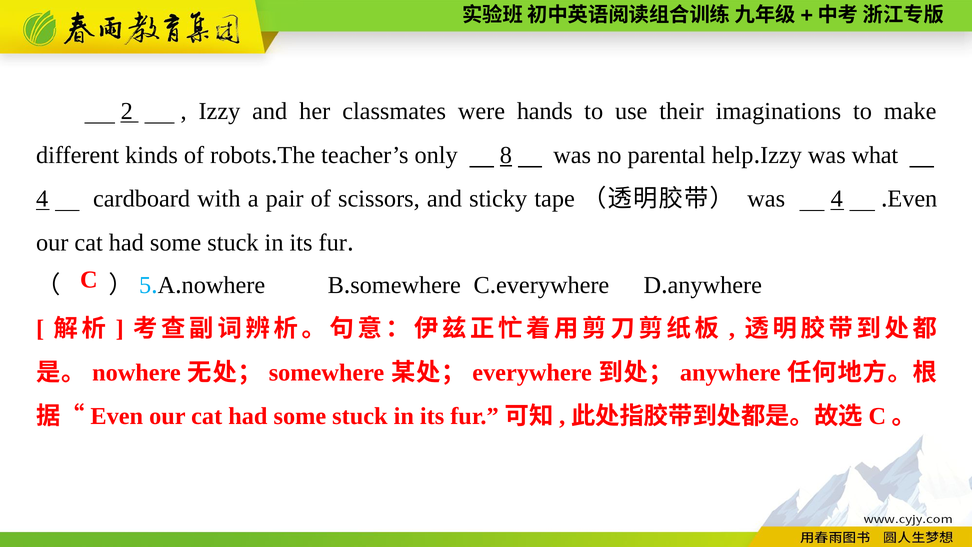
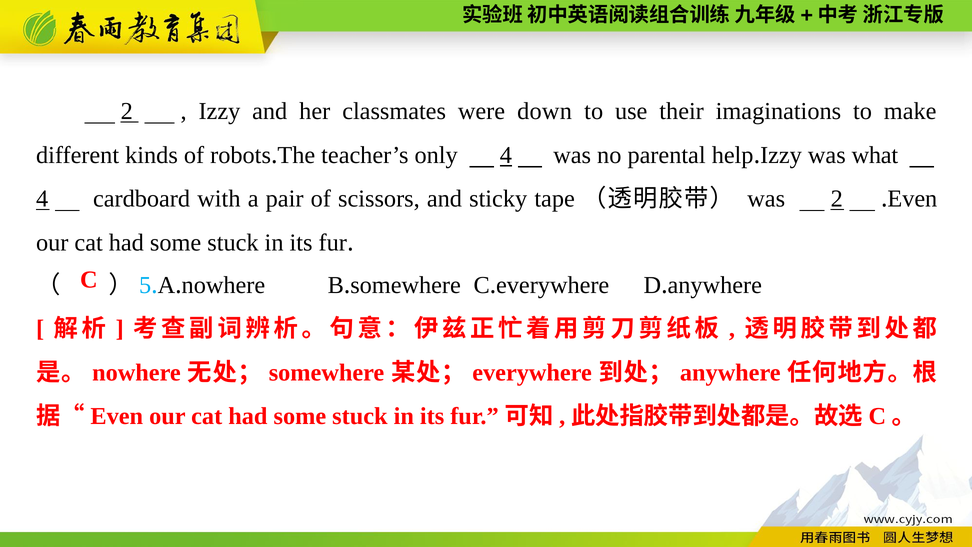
hands: hands -> down
only 8: 8 -> 4
was 4: 4 -> 2
